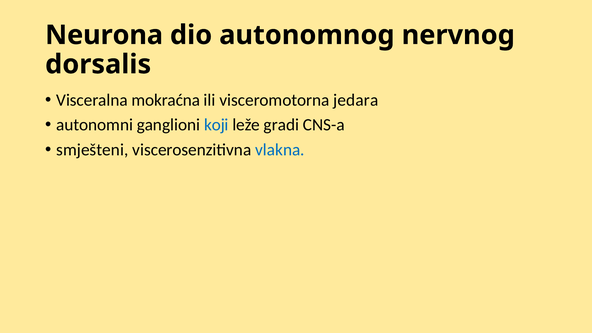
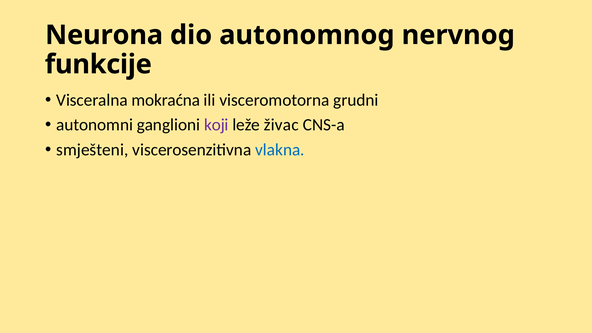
dorsalis: dorsalis -> funkcije
jedara: jedara -> grudni
koji colour: blue -> purple
gradi: gradi -> živac
